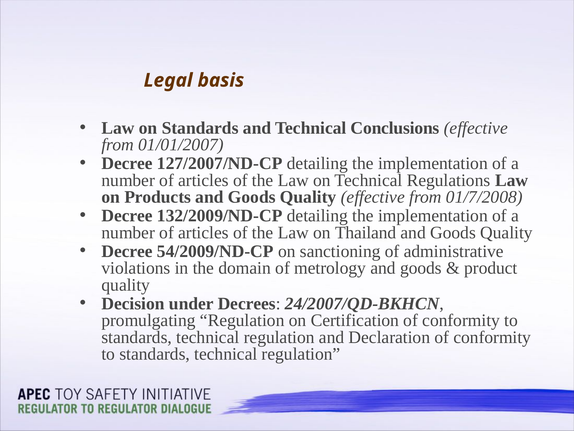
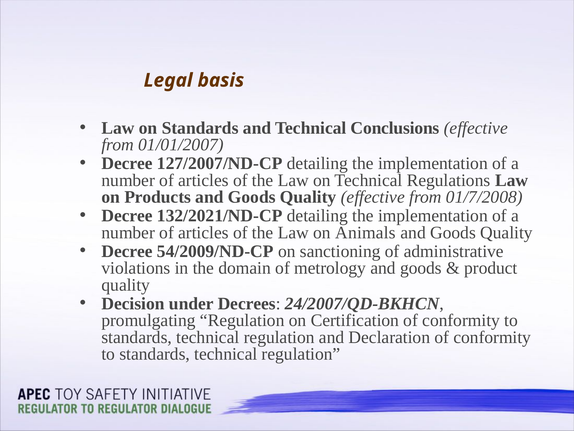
132/2009/ND-CP: 132/2009/ND-CP -> 132/2021/ND-CP
Thailand: Thailand -> Animals
